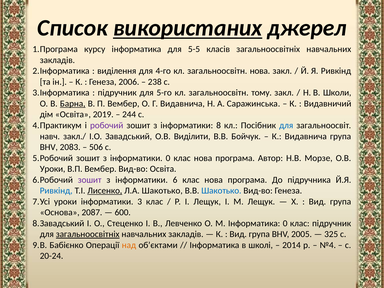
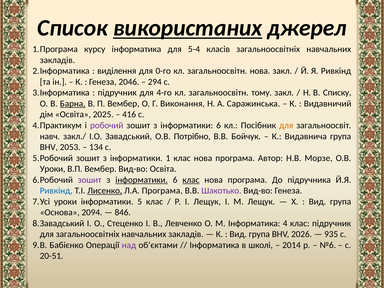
5-5: 5-5 -> 5-4
4-го: 4-го -> 0-го
2006: 2006 -> 2046
238: 238 -> 294
5-го: 5-го -> 4-го
Школи: Школи -> Списку
Г Видавнича: Видавнича -> Виконання
2019: 2019 -> 2025
244: 244 -> 416
8 at (219, 125): 8 -> 6
для at (286, 125) colour: blue -> orange
Виділити: Виділити -> Потрібно
2083: 2083 -> 2053
506: 506 -> 134
інформатики 0: 0 -> 1
інформатики at (142, 180) underline: none -> present
клас at (191, 180) underline: none -> present
Л.А Шакотько: Шакотько -> Програма
Шакотько at (221, 191) colour: blue -> purple
3: 3 -> 5
2087: 2087 -> 2094
600: 600 -> 846
Інформатика 0: 0 -> 4
загальноосвітніх at (88, 234) underline: present -> none
2005: 2005 -> 2026
325: 325 -> 935
над colour: orange -> purple
№4: №4 -> №6
20-24: 20-24 -> 20-51
